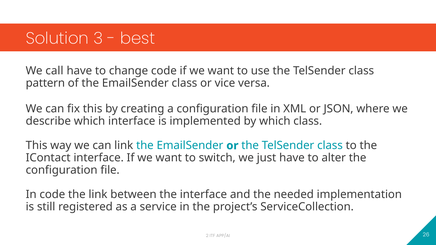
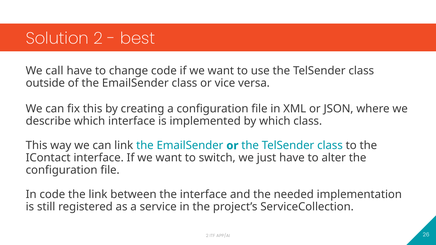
Solution 3: 3 -> 2
pattern: pattern -> outside
